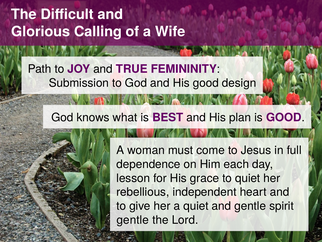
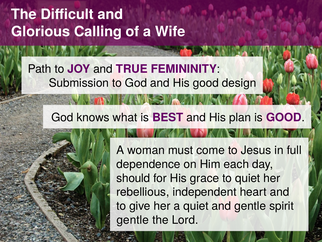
lesson: lesson -> should
